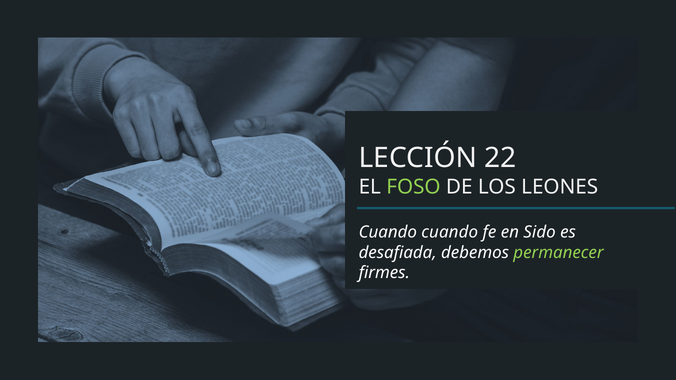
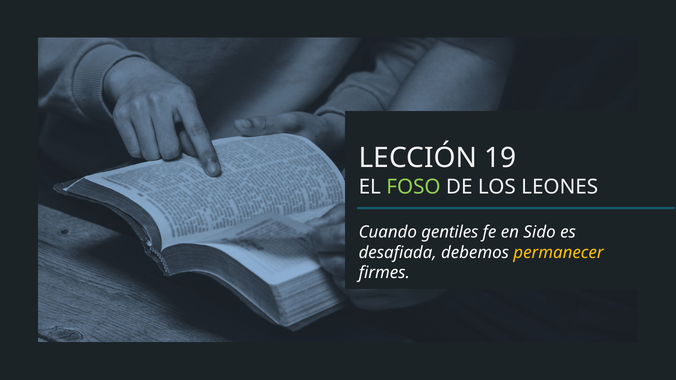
22: 22 -> 19
Cuando cuando: cuando -> gentiles
permanecer colour: light green -> yellow
